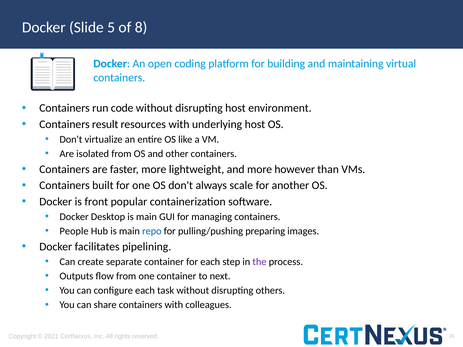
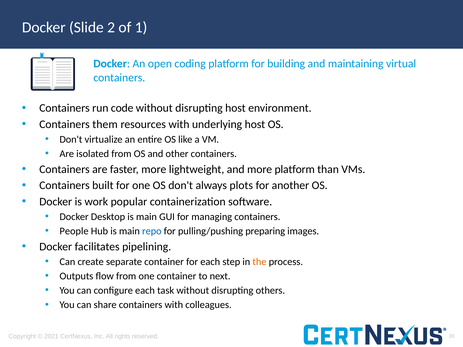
5: 5 -> 2
8: 8 -> 1
result: result -> them
more however: however -> platform
scale: scale -> plots
front: front -> work
the colour: purple -> orange
